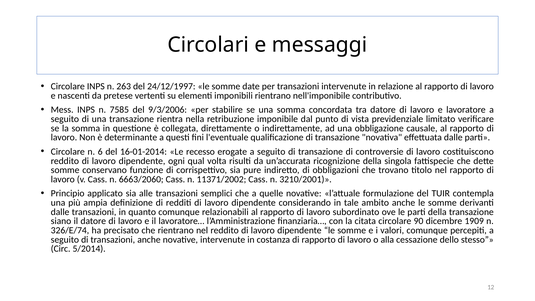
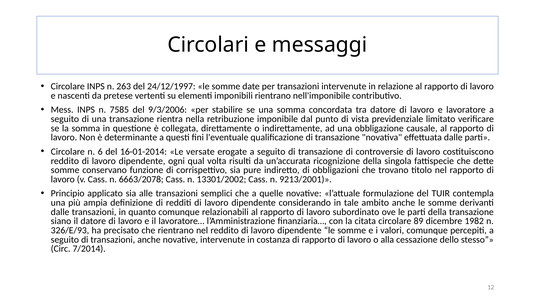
recesso: recesso -> versate
6663/2060: 6663/2060 -> 6663/2078
11371/2002: 11371/2002 -> 13301/2002
3210/2001: 3210/2001 -> 9213/2001
90: 90 -> 89
1909: 1909 -> 1982
326/E/74: 326/E/74 -> 326/E/93
5/2014: 5/2014 -> 7/2014
